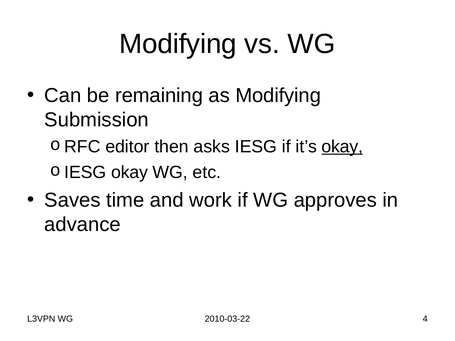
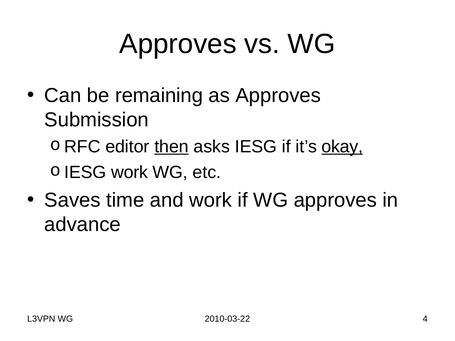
Modifying at (178, 44): Modifying -> Approves
as Modifying: Modifying -> Approves
then underline: none -> present
okay at (130, 172): okay -> work
